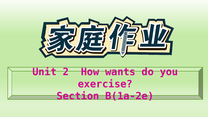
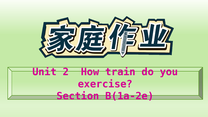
wants: wants -> train
